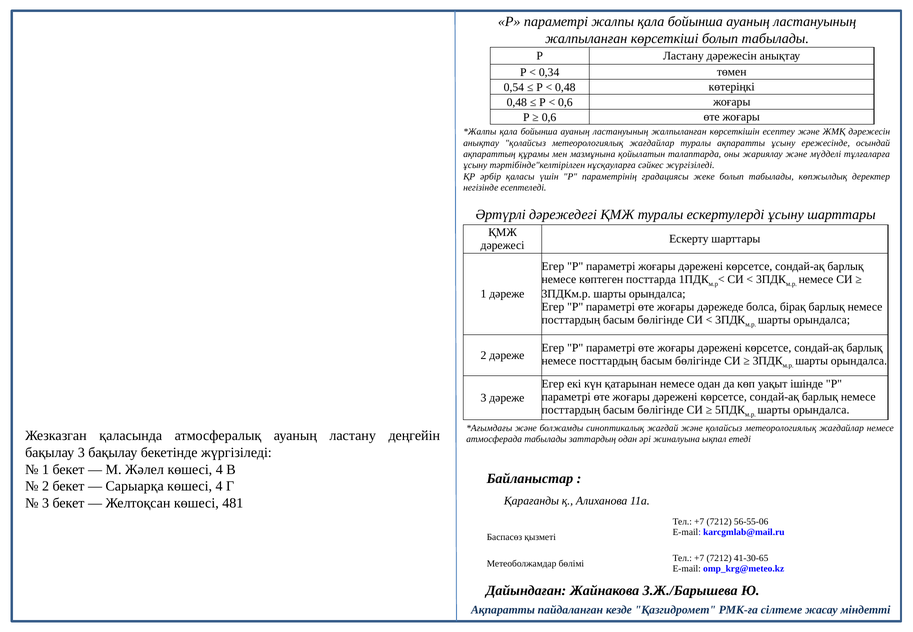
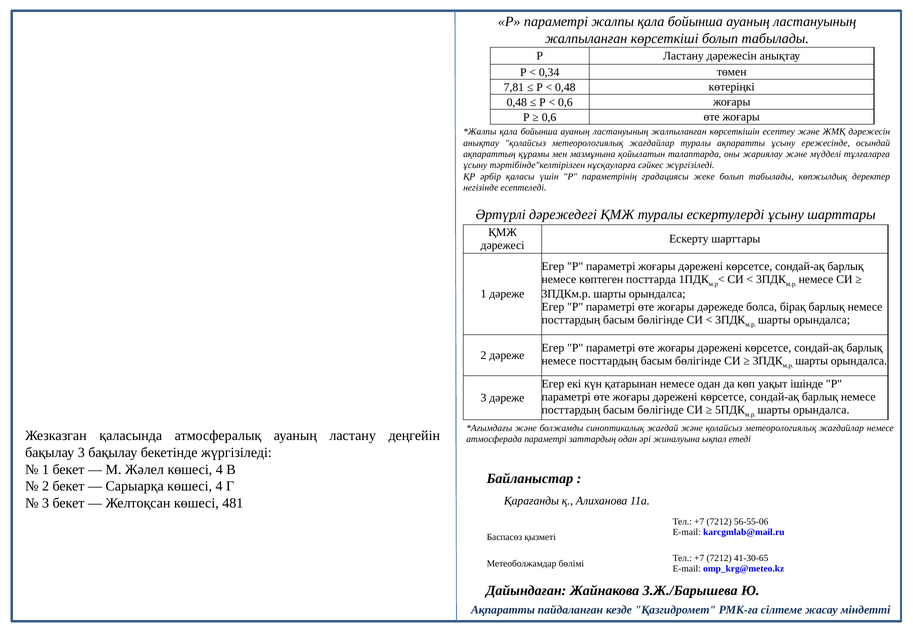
0,54: 0,54 -> 7,81
атмосферада табылады: табылады -> параметрі
